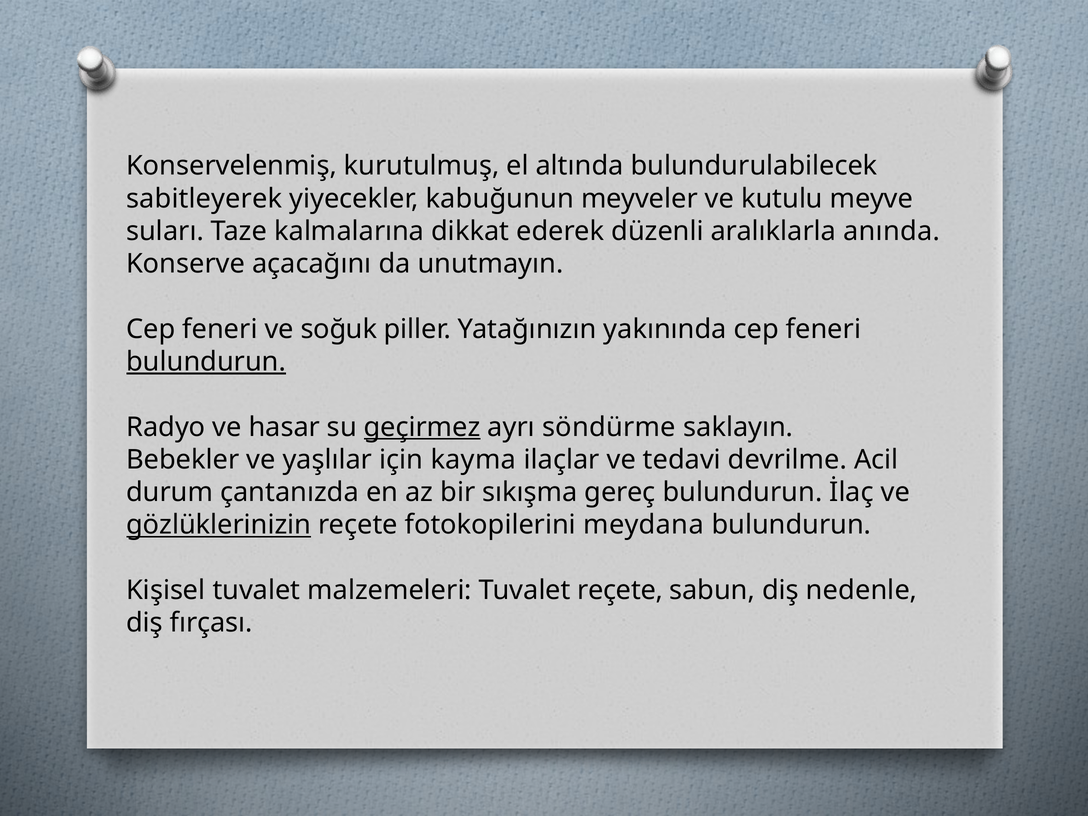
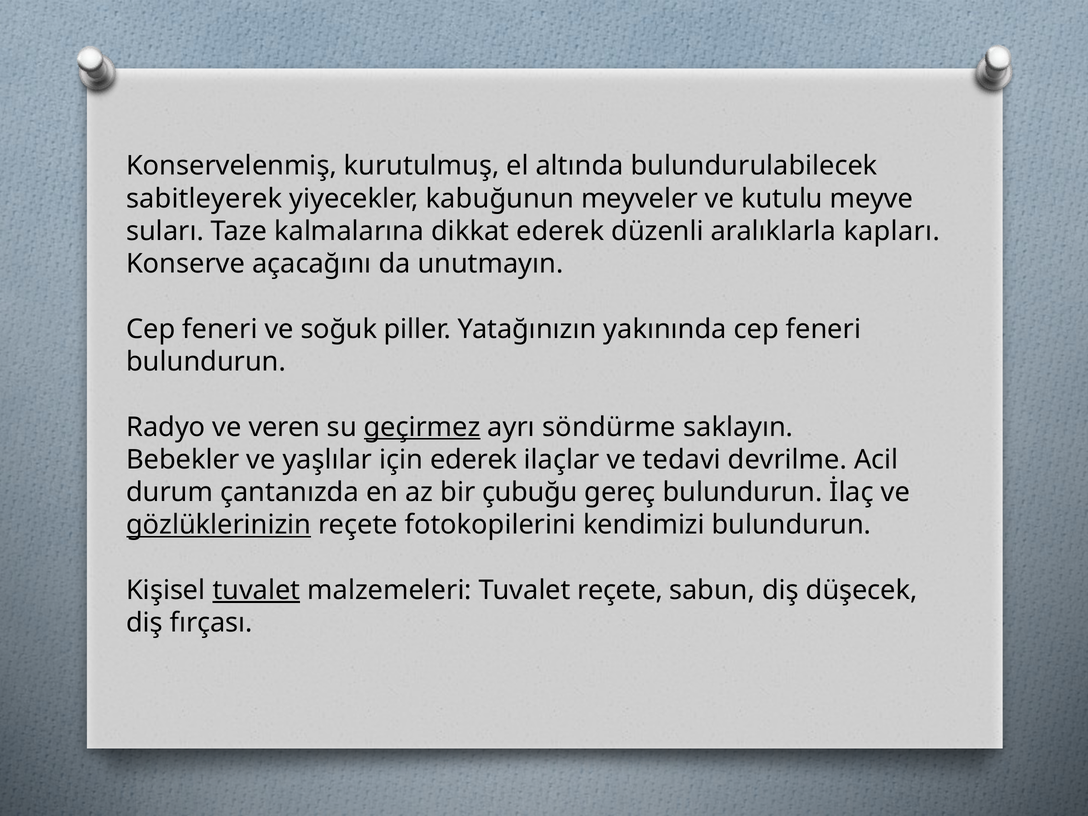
anında: anında -> kapları
bulundurun at (206, 362) underline: present -> none
hasar: hasar -> veren
için kayma: kayma -> ederek
sıkışma: sıkışma -> çubuğu
meydana: meydana -> kendimizi
tuvalet at (256, 590) underline: none -> present
nedenle: nedenle -> düşecek
